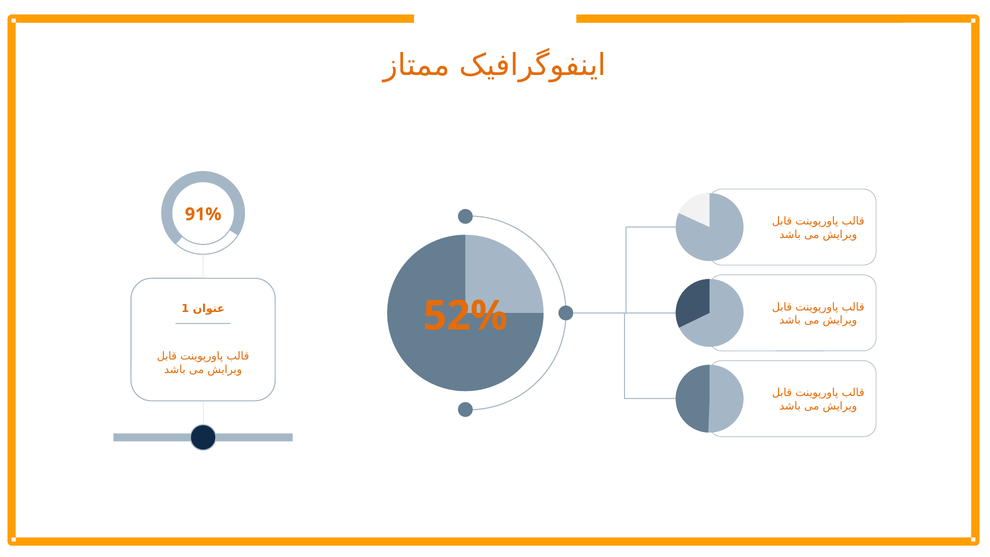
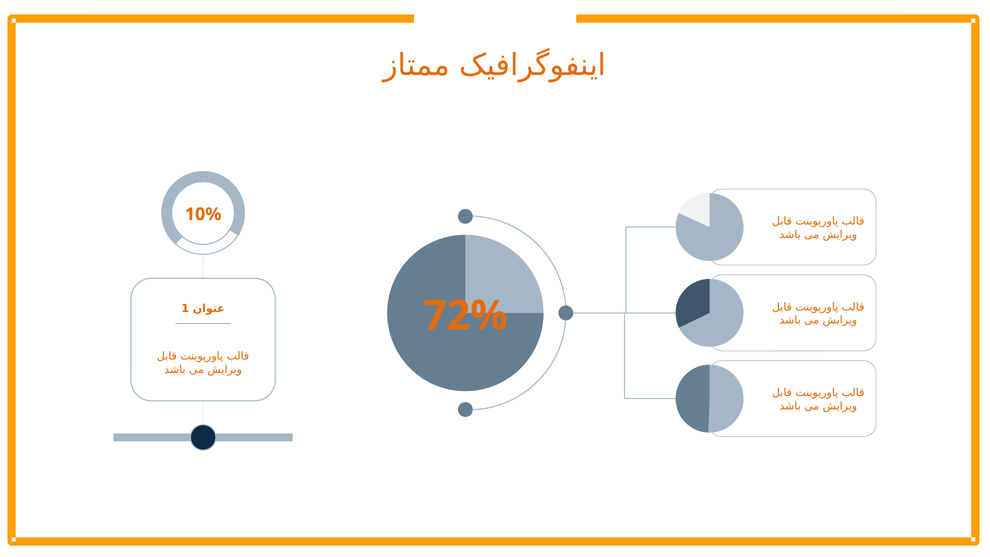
91%: 91% -> 10%
52%: 52% -> 72%
